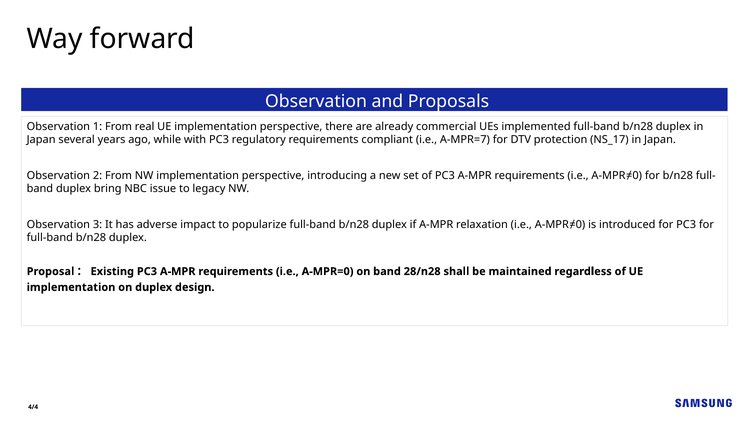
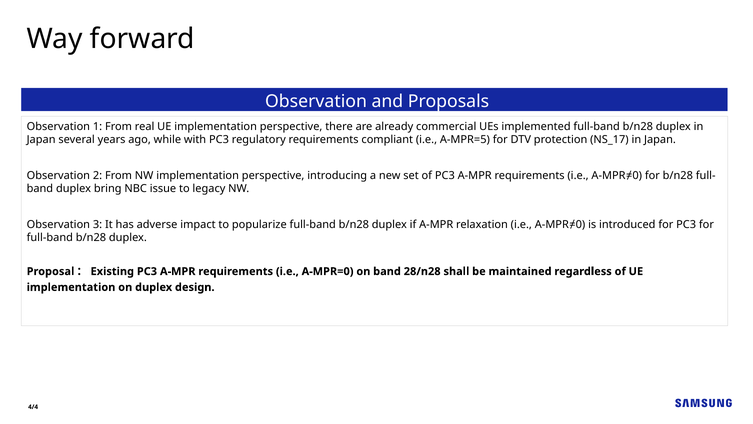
A-MPR=7: A-MPR=7 -> A-MPR=5
